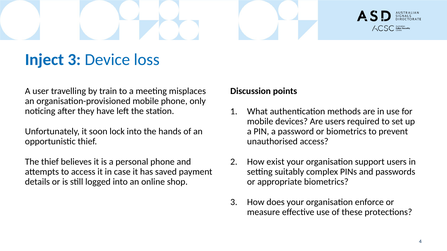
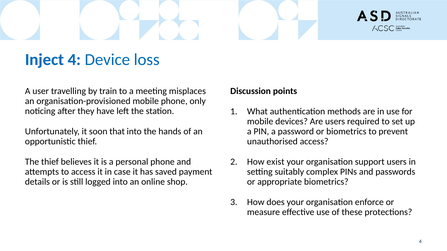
Inject 3: 3 -> 4
lock: lock -> that
